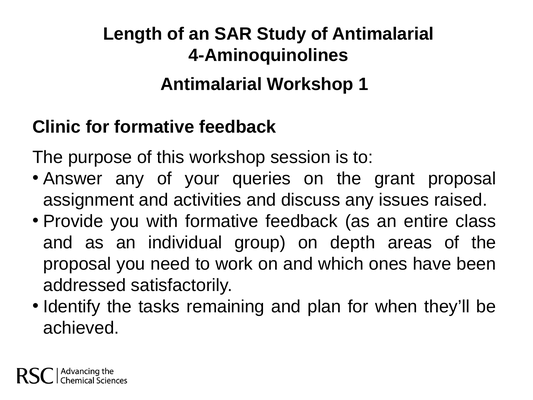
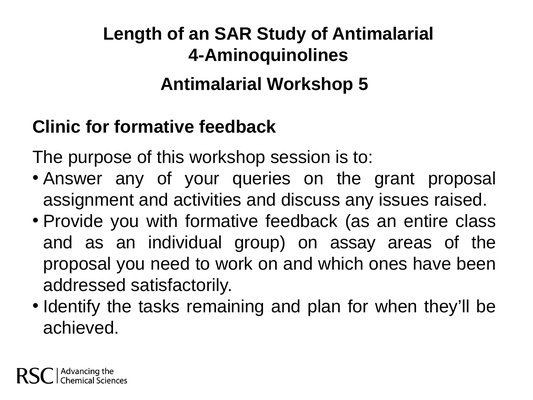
1: 1 -> 5
depth: depth -> assay
